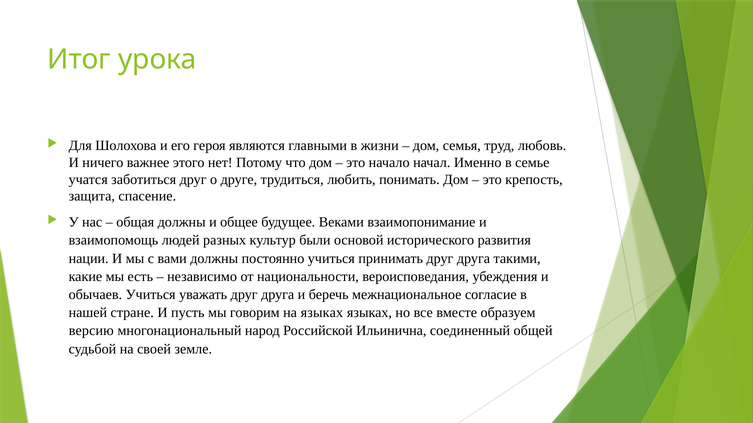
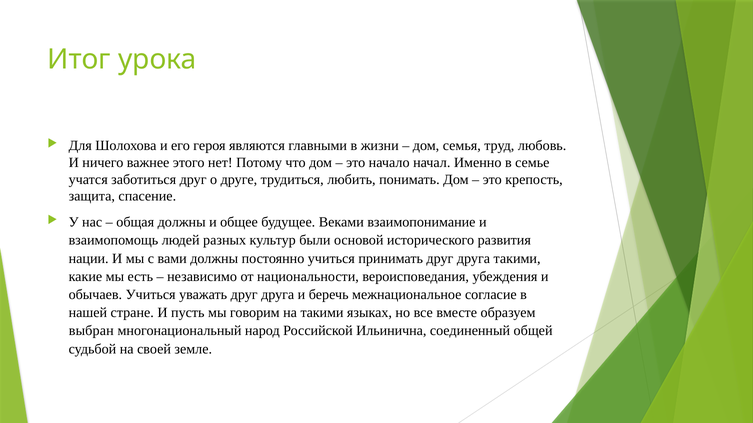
на языках: языках -> такими
версию: версию -> выбран
